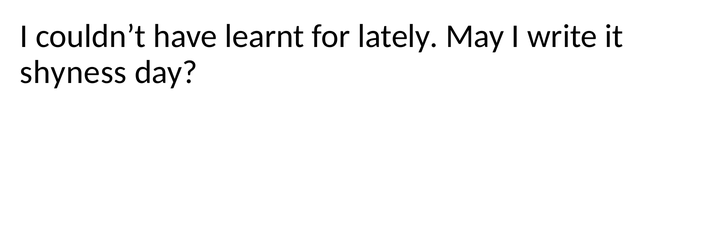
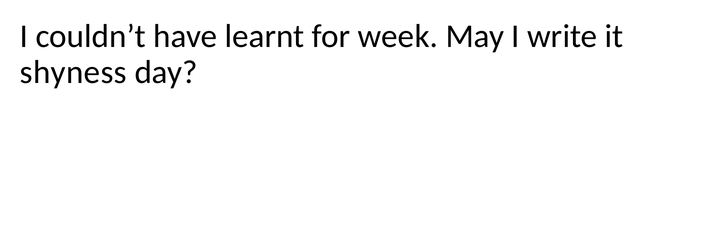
lately: lately -> week
